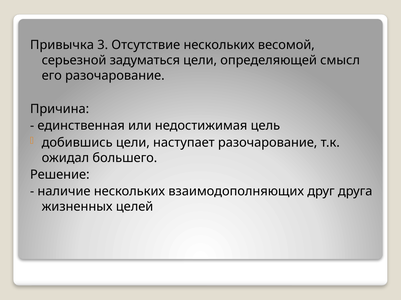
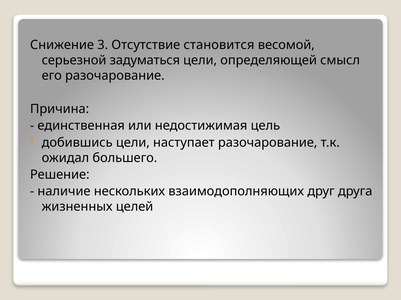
Привычка: Привычка -> Снижение
Отсутствие нескольких: нескольких -> становится
